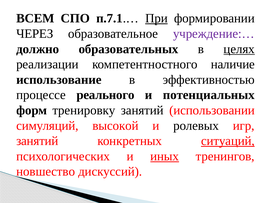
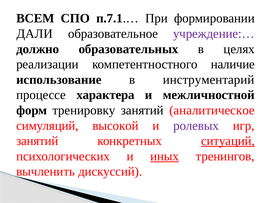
При underline: present -> none
ЧЕРЕЗ: ЧЕРЕЗ -> ДАЛИ
целях underline: present -> none
эффективностью: эффективностью -> инструментарий
реального: реального -> характера
потенциальных: потенциальных -> межличностной
использовании: использовании -> аналитическое
ролевых colour: black -> purple
новшество: новшество -> вычленить
